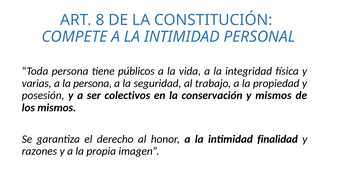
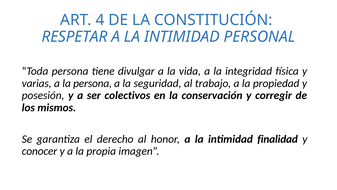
8: 8 -> 4
COMPETE: COMPETE -> RESPETAR
públicos: públicos -> divulgar
y mismos: mismos -> corregir
razones: razones -> conocer
